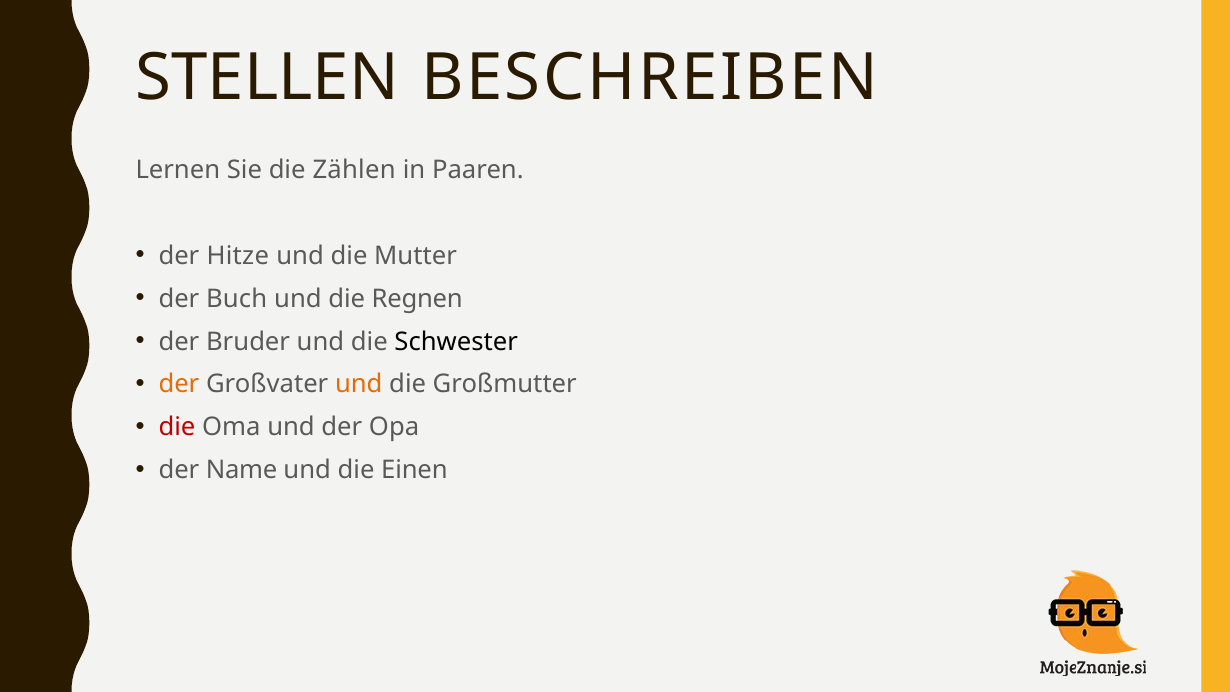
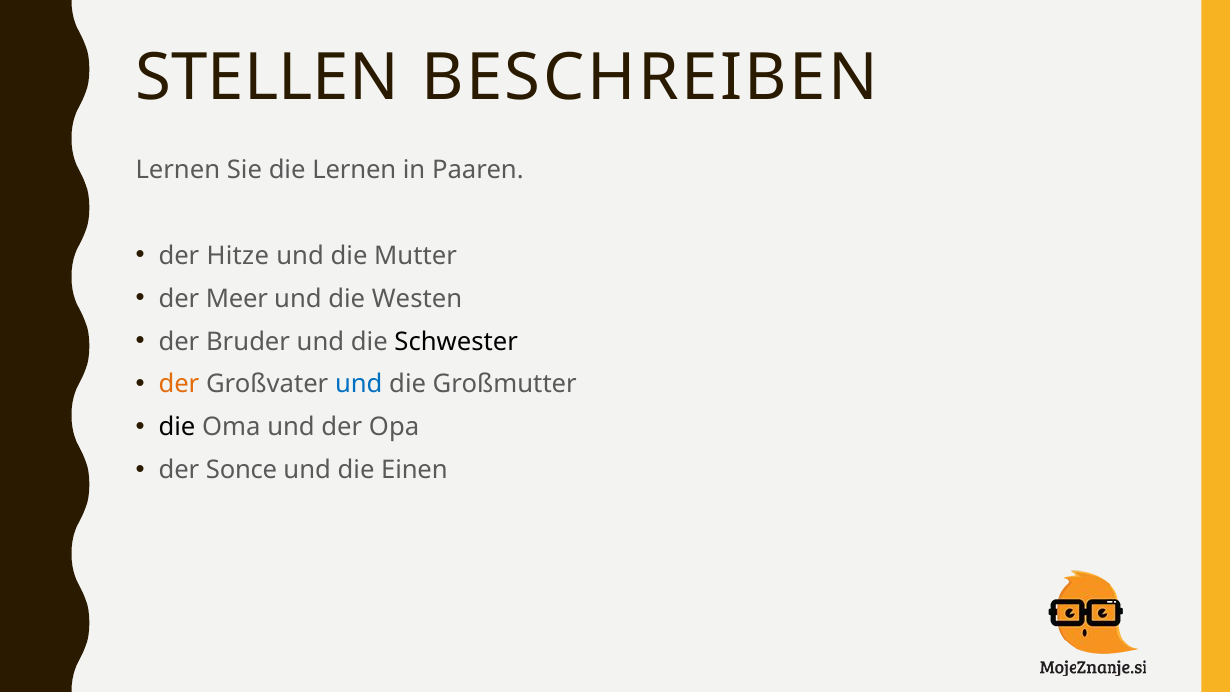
die Zählen: Zählen -> Lernen
Buch: Buch -> Meer
Regnen: Regnen -> Westen
und at (359, 384) colour: orange -> blue
die at (177, 427) colour: red -> black
Name: Name -> Sonce
